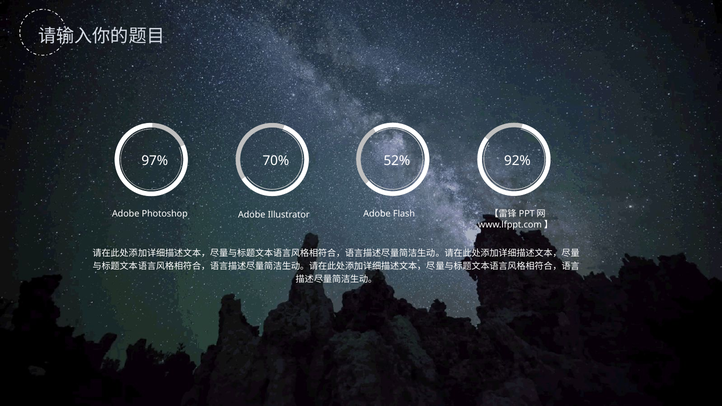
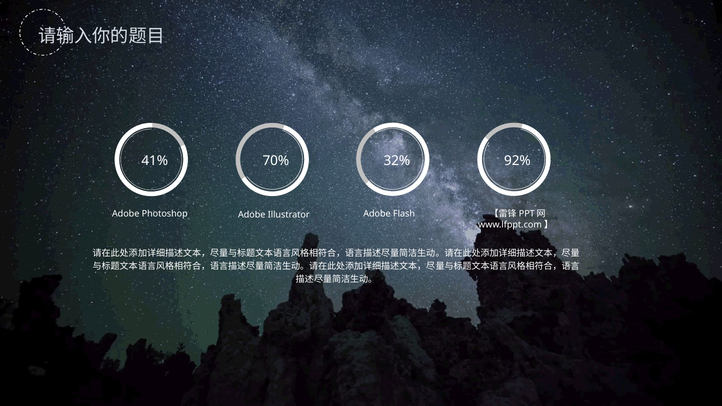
97%: 97% -> 41%
52%: 52% -> 32%
